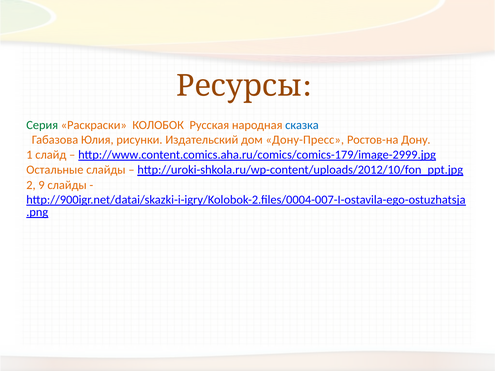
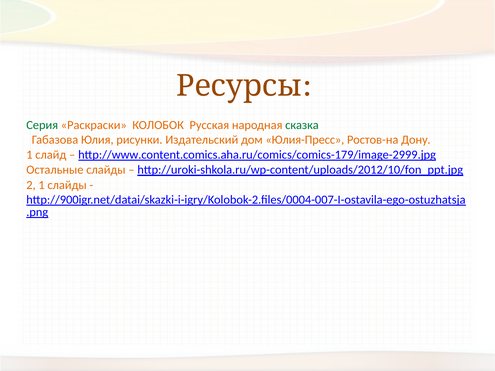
сказка colour: blue -> green
Дону-Пресс: Дону-Пресс -> Юлия-Пресс
2 9: 9 -> 1
